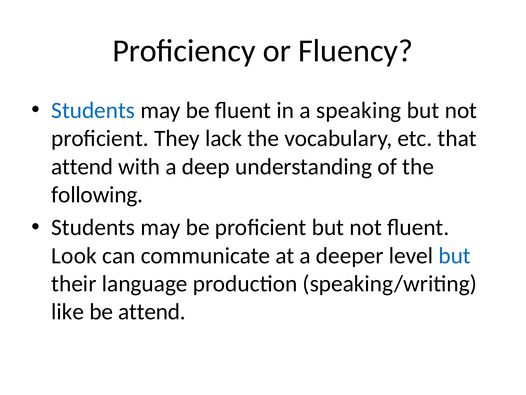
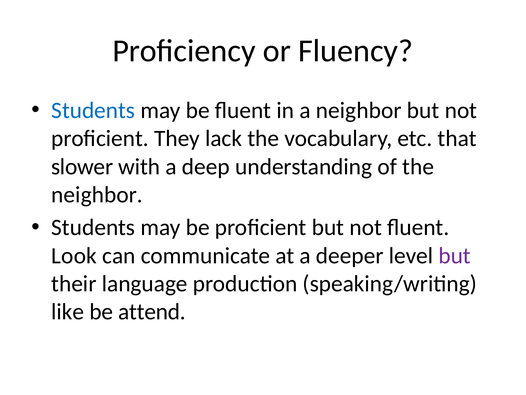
a speaking: speaking -> neighbor
attend at (82, 166): attend -> slower
following at (97, 195): following -> neighbor
but at (455, 255) colour: blue -> purple
